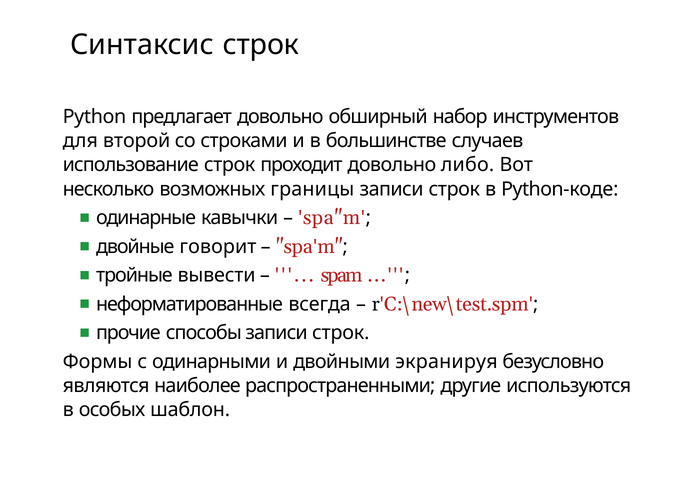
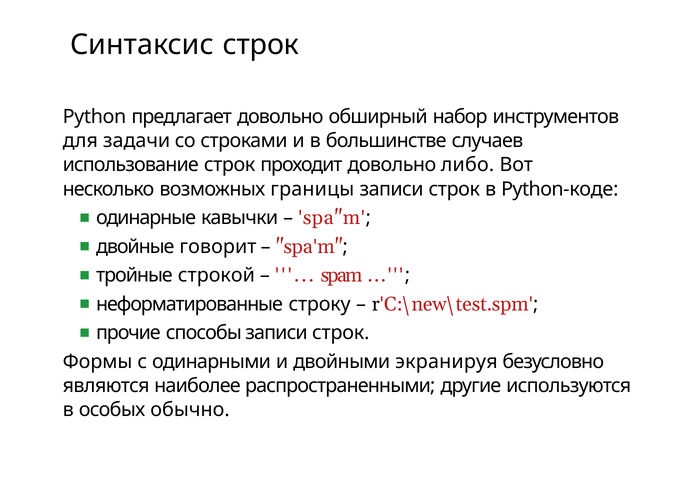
второй: второй -> задачи
вывести: вывести -> строкой
всегда: всегда -> строку
шаблон: шаблон -> обычно
